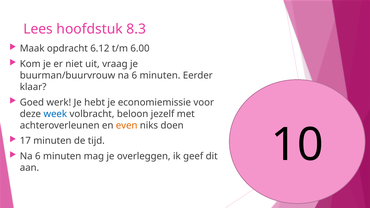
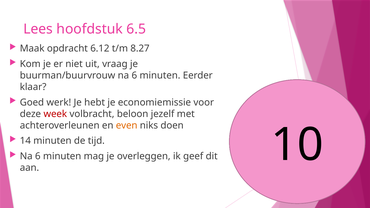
8.3: 8.3 -> 6.5
6.00: 6.00 -> 8.27
week colour: blue -> red
17: 17 -> 14
